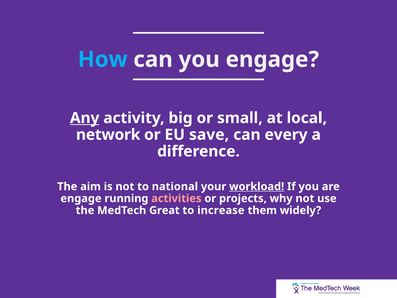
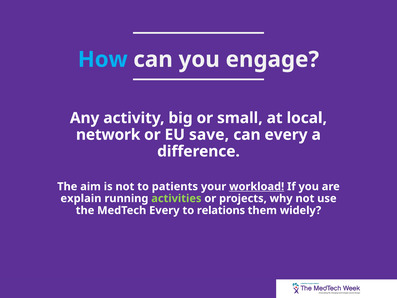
Any underline: present -> none
national: national -> patients
engage at (81, 198): engage -> explain
activities colour: pink -> light green
MedTech Great: Great -> Every
increase: increase -> relations
